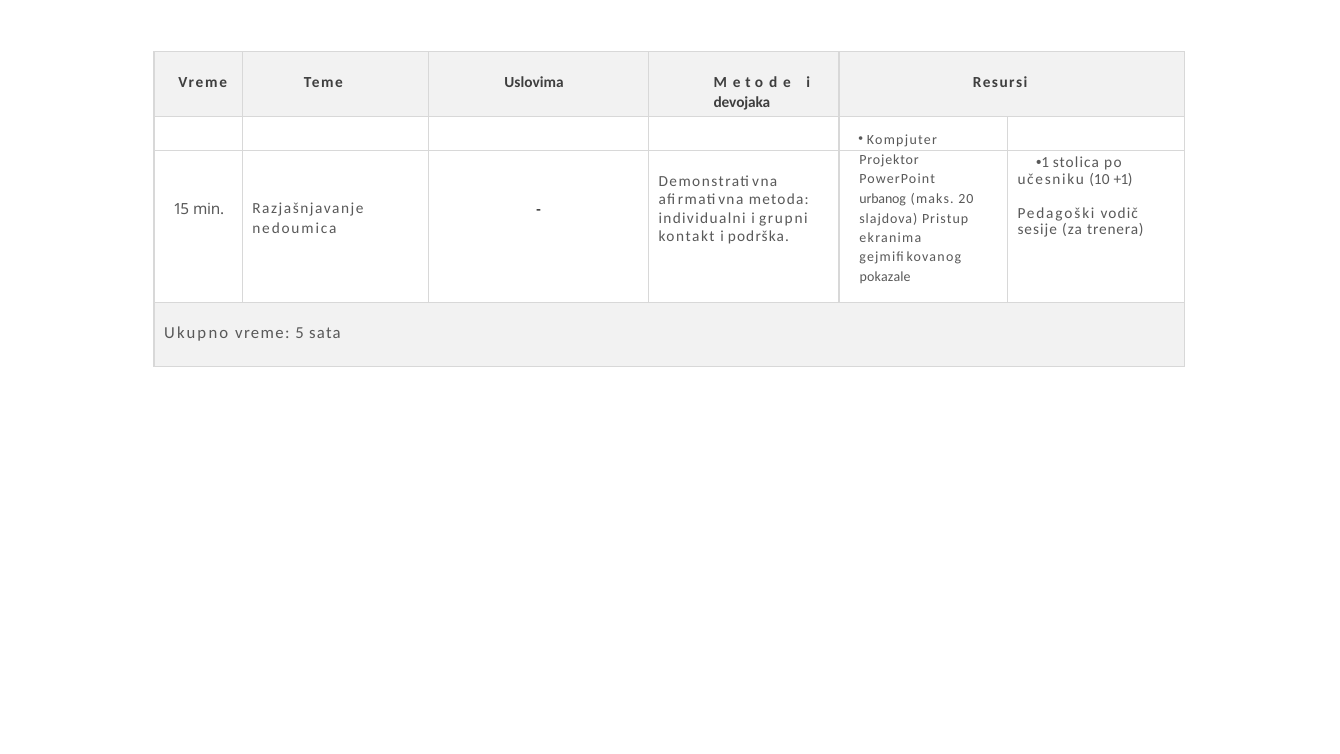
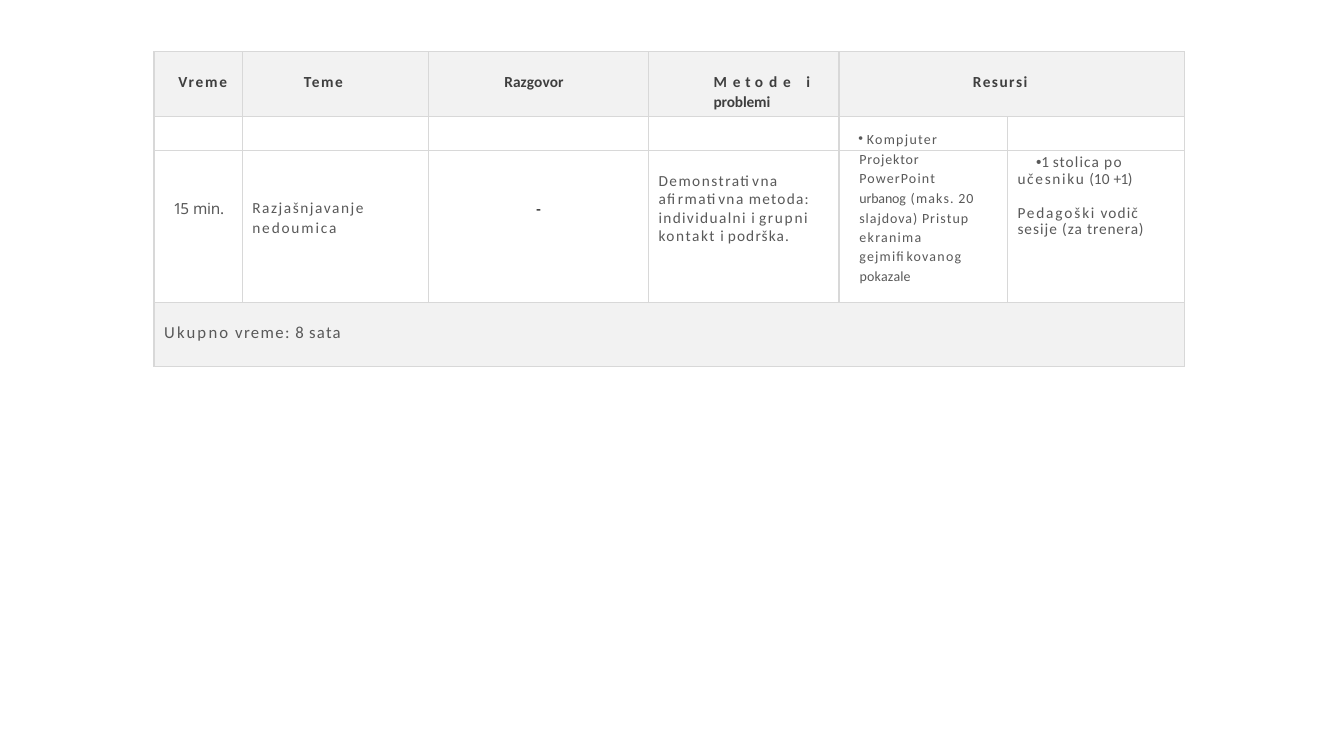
Uslovima: Uslovima -> Razgovor
devojaka: devojaka -> problemi
5: 5 -> 8
